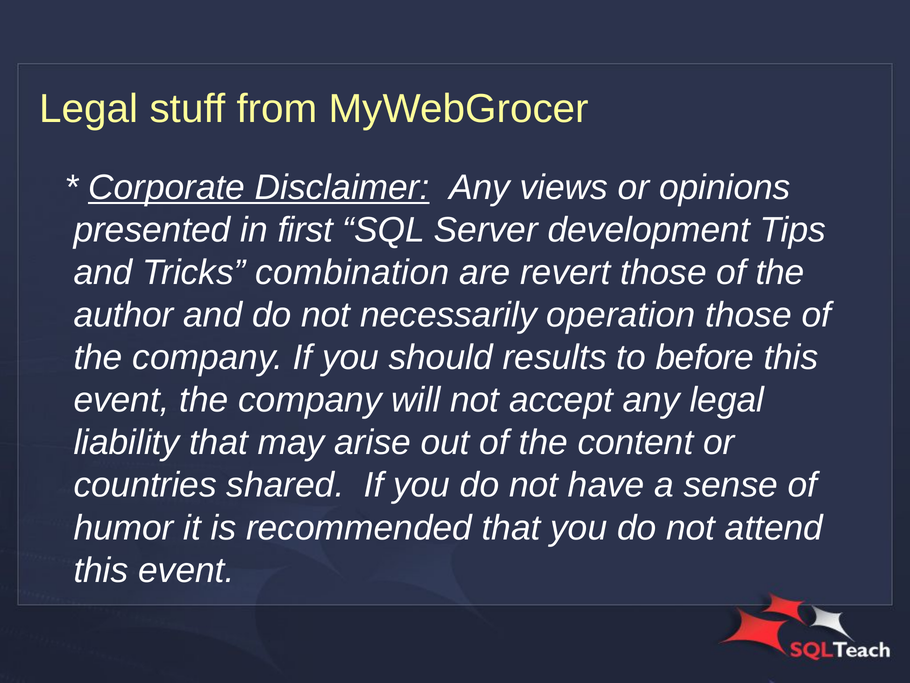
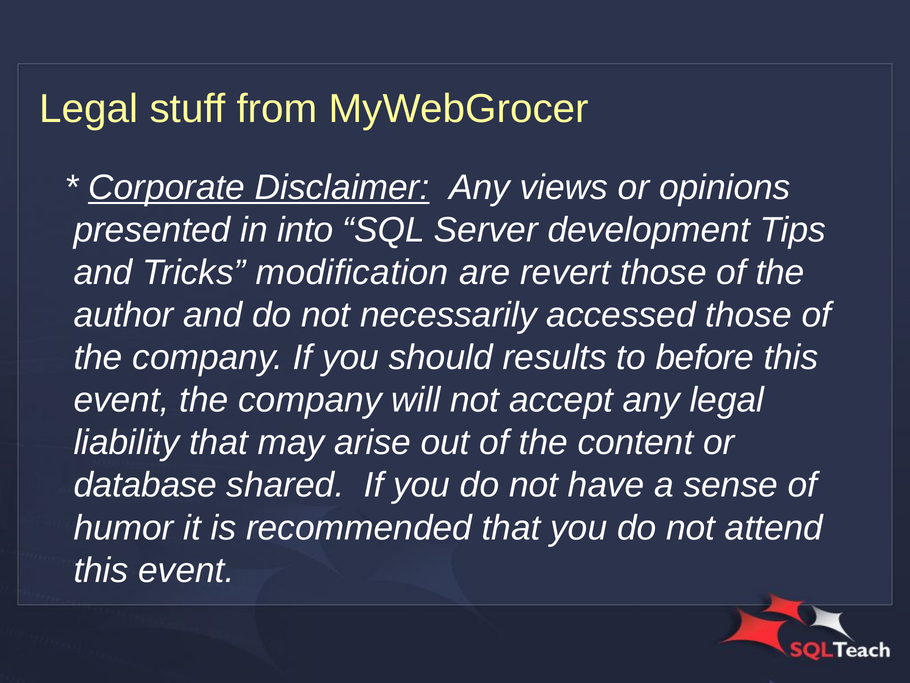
first: first -> into
combination: combination -> modification
operation: operation -> accessed
countries: countries -> database
